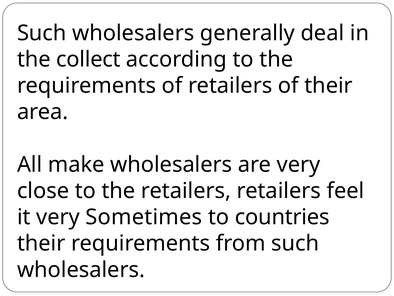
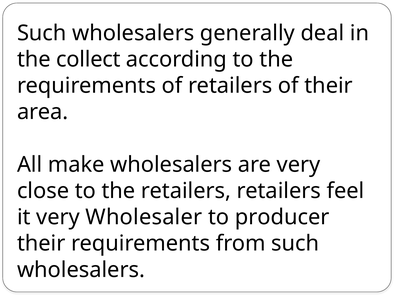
Sometimes: Sometimes -> Wholesaler
countries: countries -> producer
